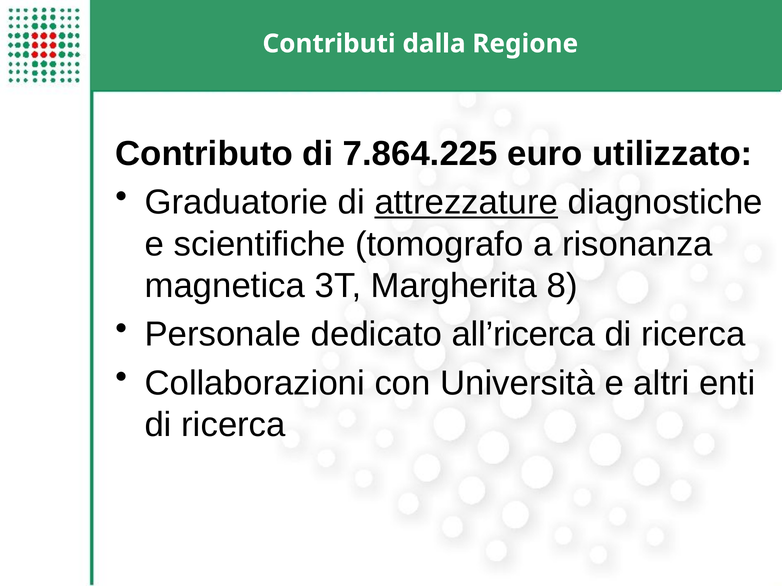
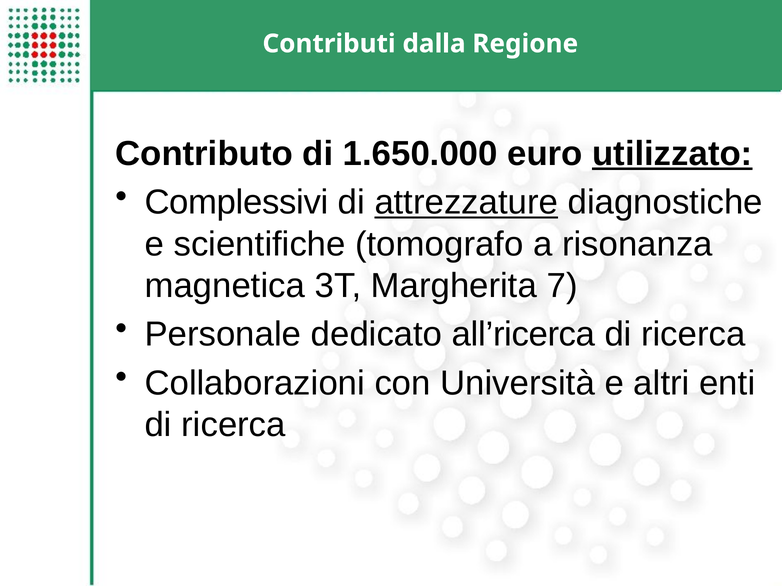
7.864.225: 7.864.225 -> 1.650.000
utilizzato underline: none -> present
Graduatorie: Graduatorie -> Complessivi
8: 8 -> 7
